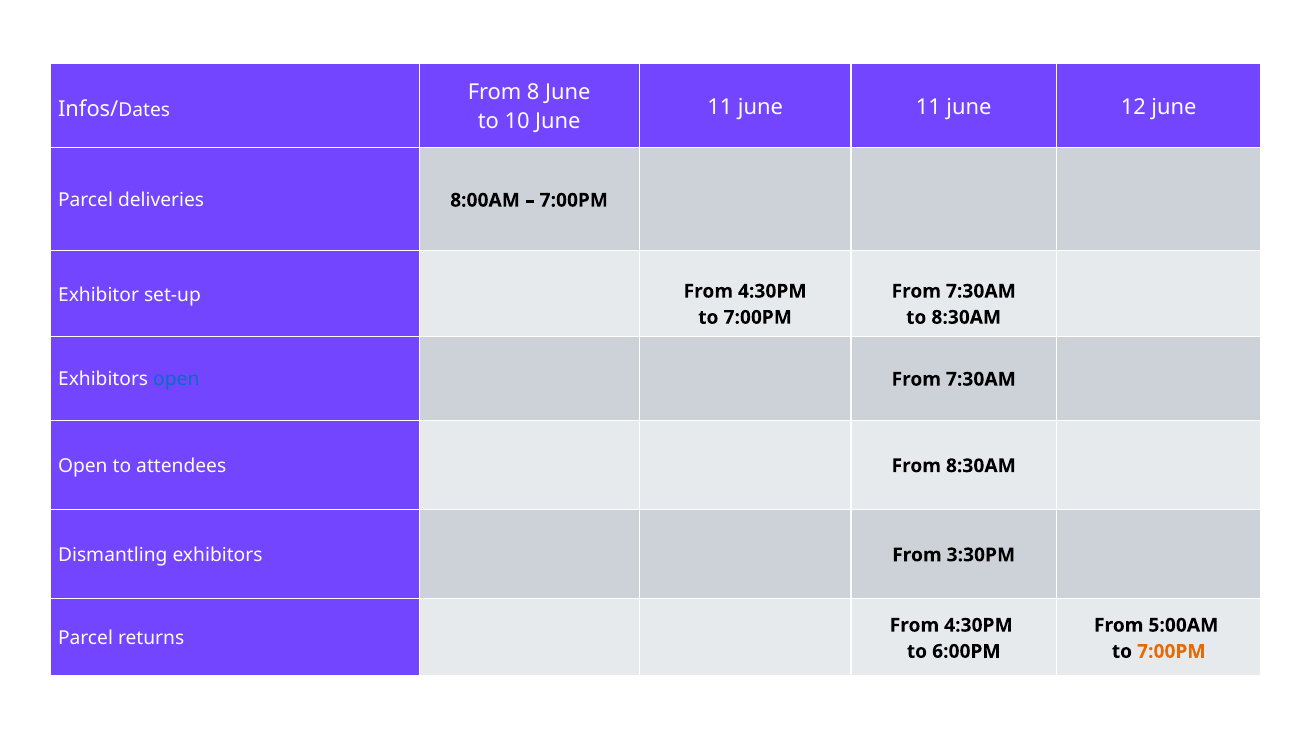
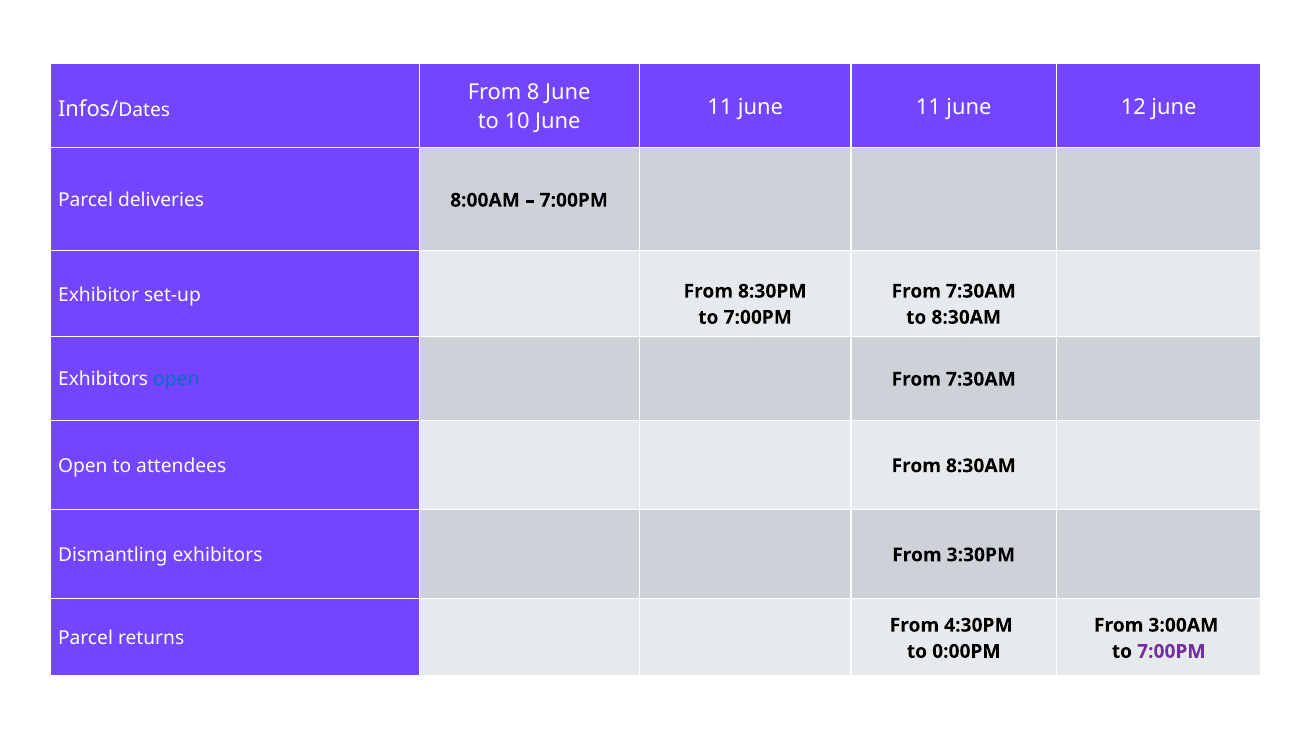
set-up From 4:30PM: 4:30PM -> 8:30PM
5:00AM: 5:00AM -> 3:00AM
6:00PM: 6:00PM -> 0:00PM
7:00PM at (1171, 652) colour: orange -> purple
